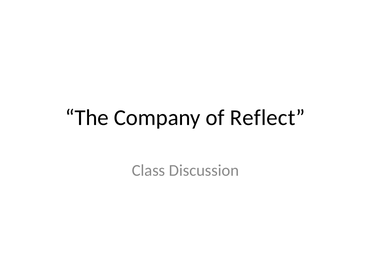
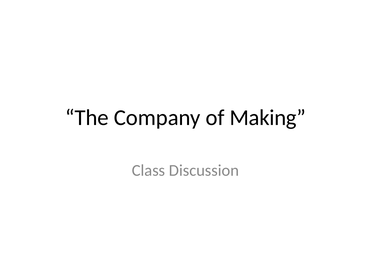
Reflect: Reflect -> Making
